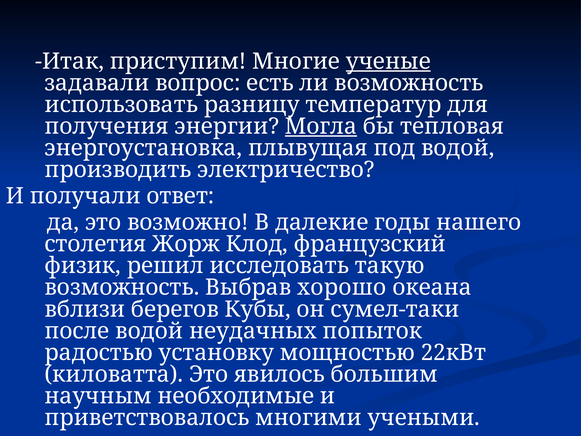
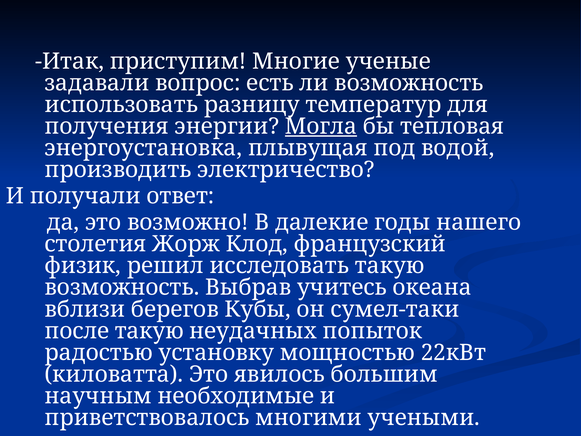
ученые underline: present -> none
хорошо: хорошо -> учитесь
после водой: водой -> такую
